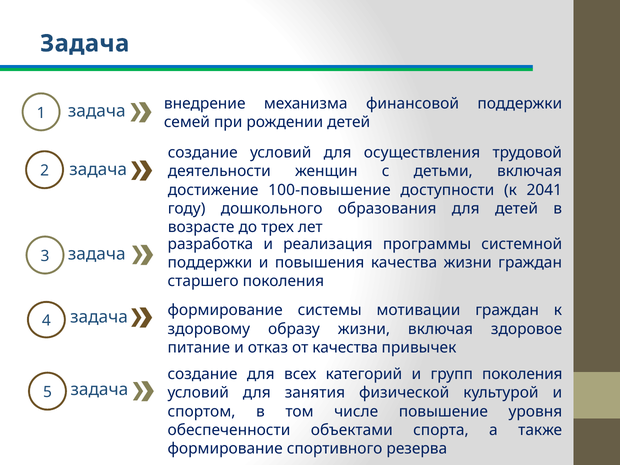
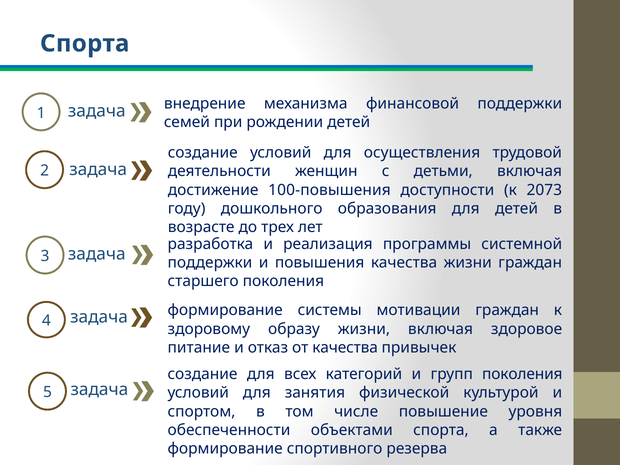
Задача at (85, 44): Задача -> Спорта
100-повышение: 100-повышение -> 100-повышения
2041: 2041 -> 2073
